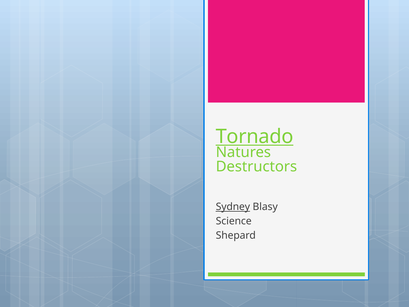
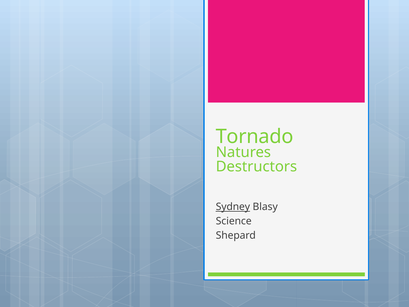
Tornado underline: present -> none
